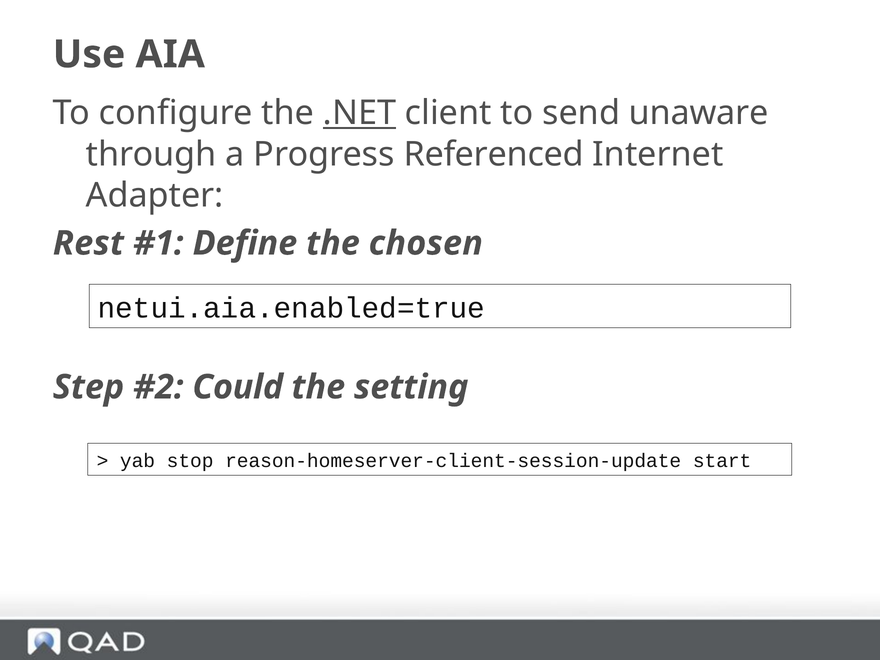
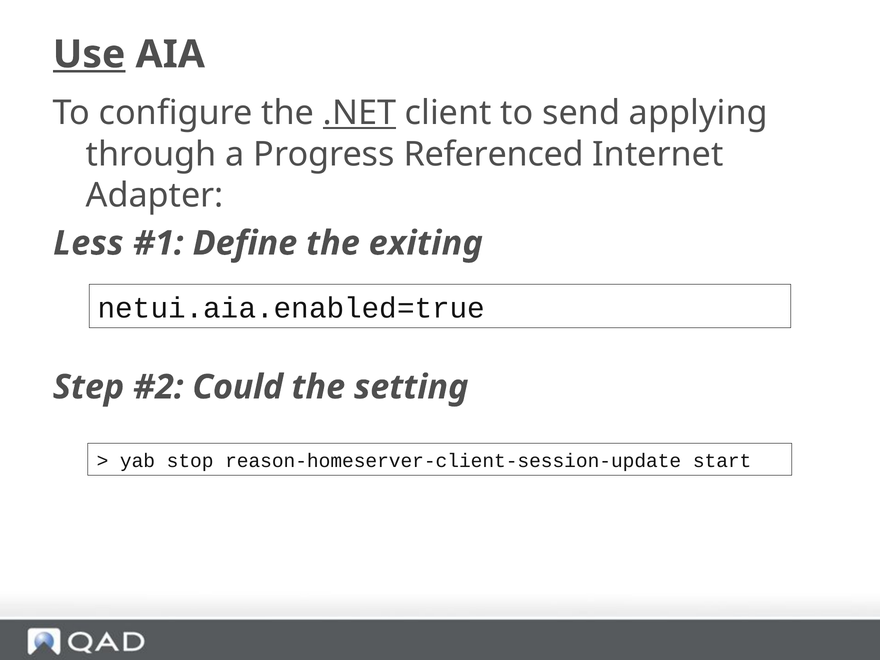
Use underline: none -> present
unaware: unaware -> applying
Rest: Rest -> Less
chosen: chosen -> exiting
